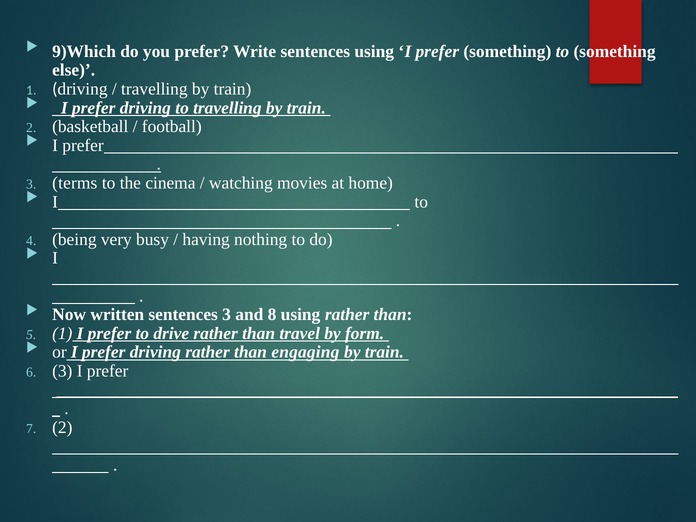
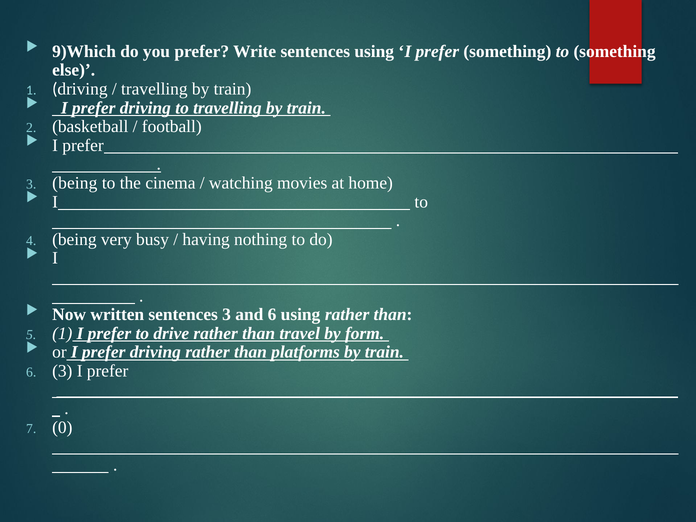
3 terms: terms -> being
and 8: 8 -> 6
engaging: engaging -> platforms
2 at (62, 427): 2 -> 0
